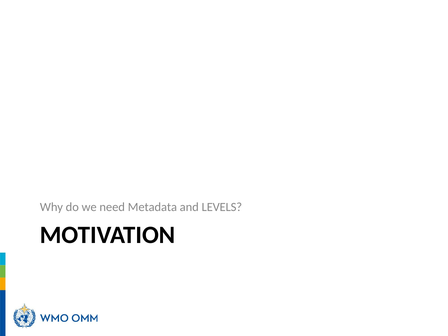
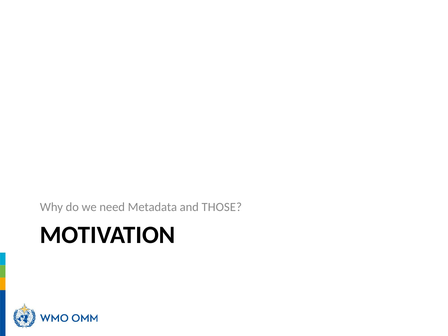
LEVELS: LEVELS -> THOSE
